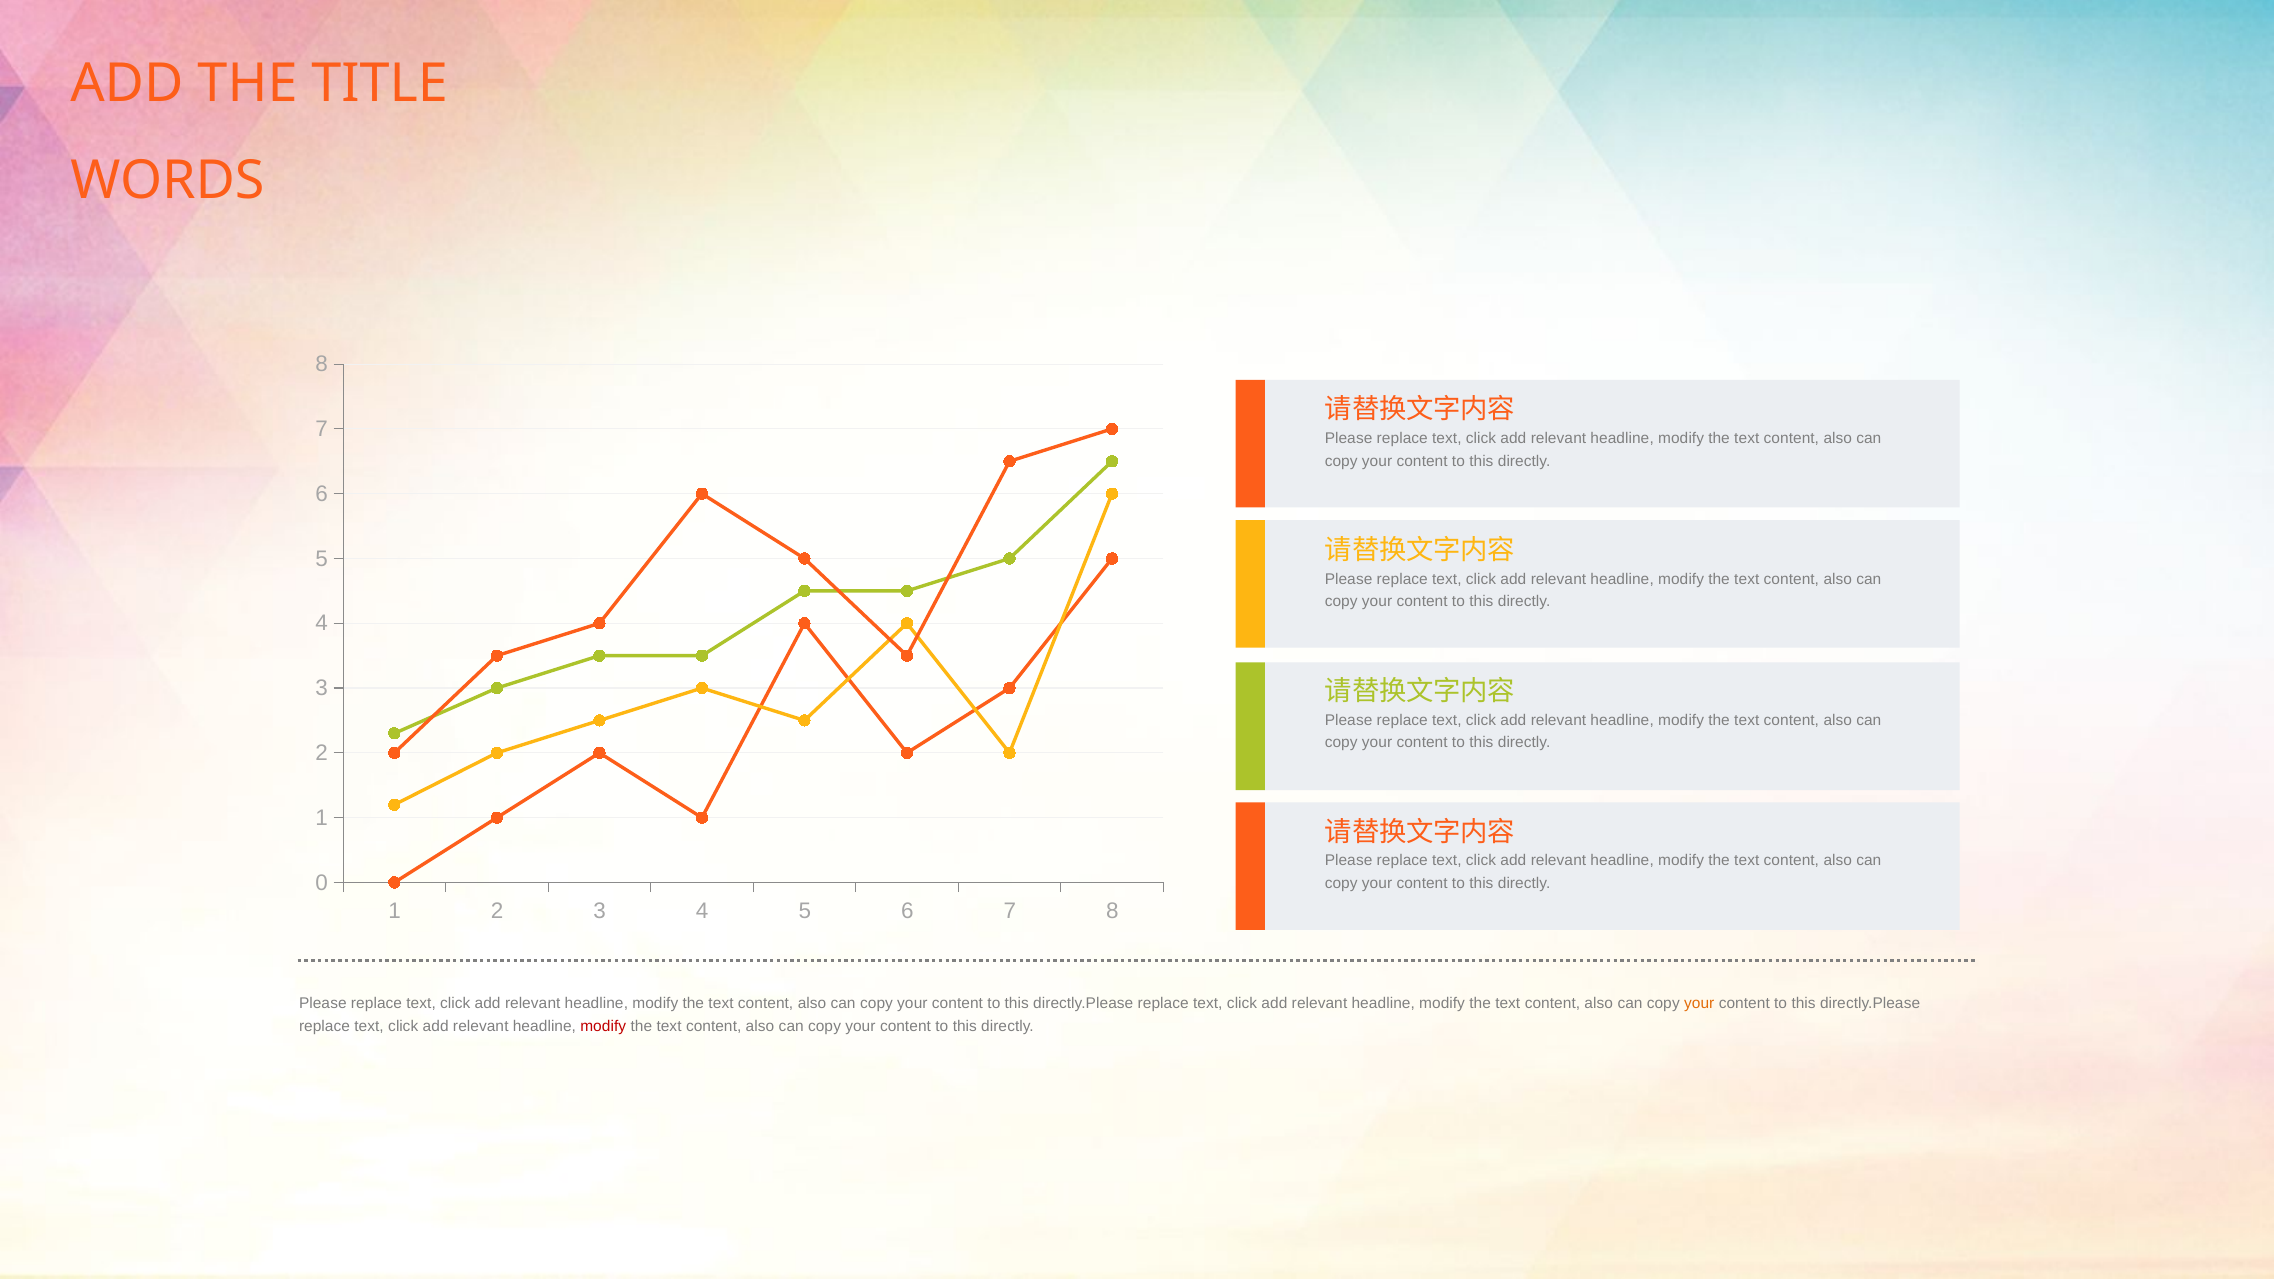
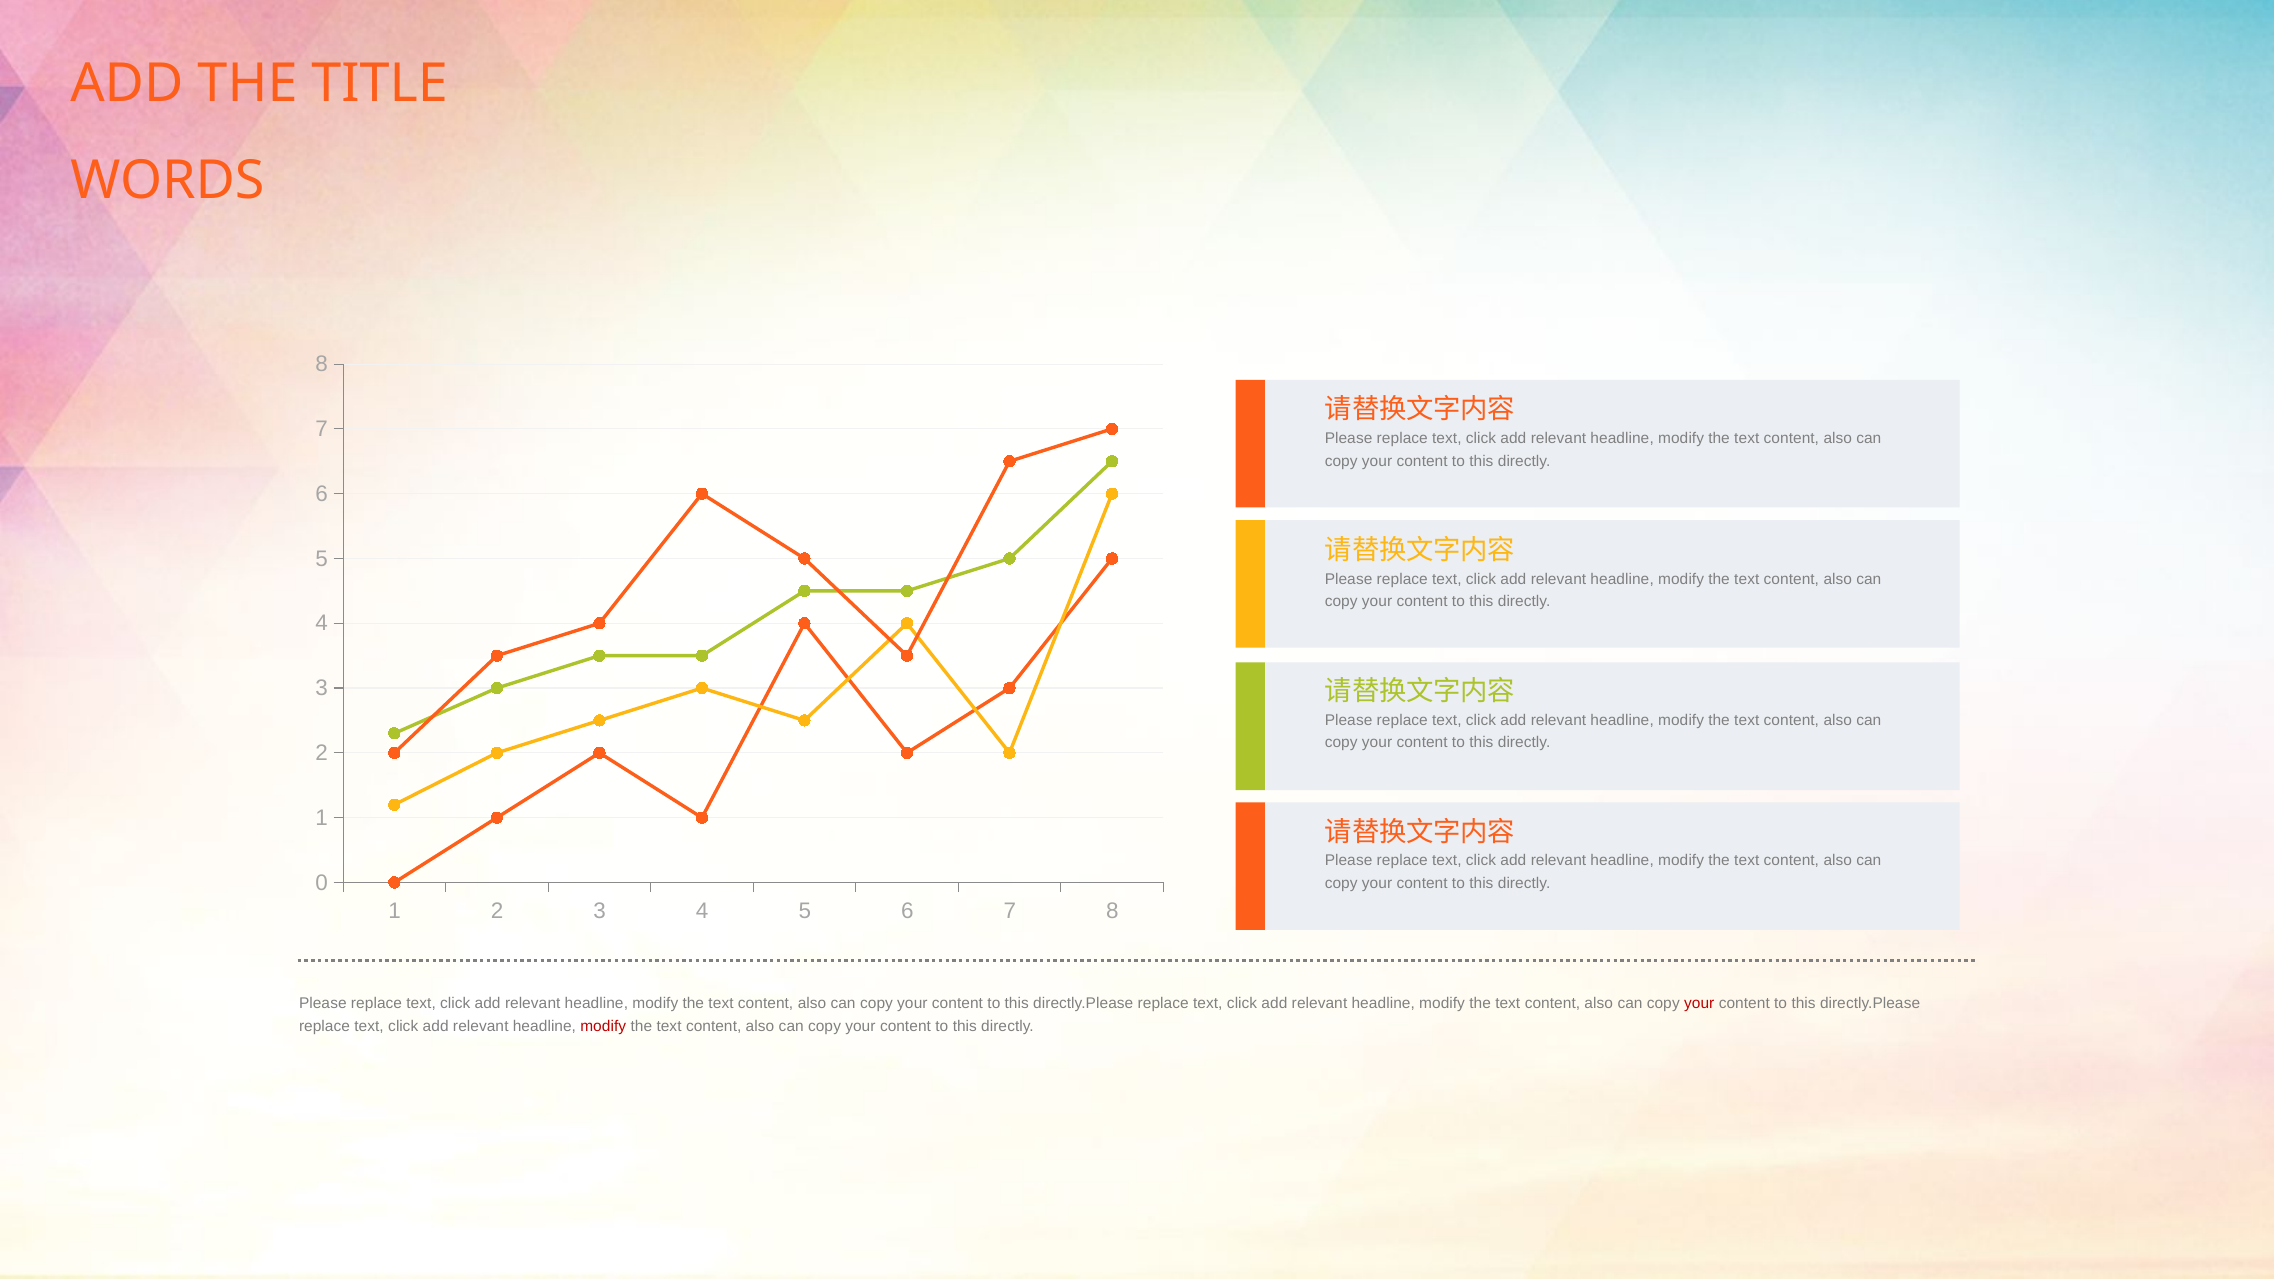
your at (1699, 1004) colour: orange -> red
